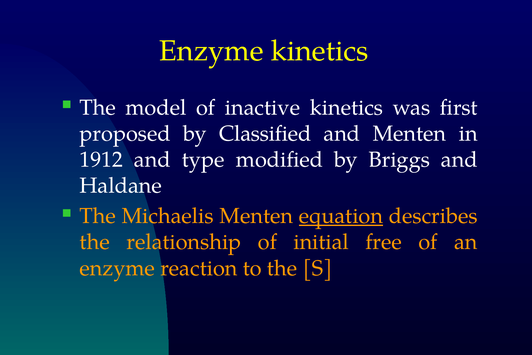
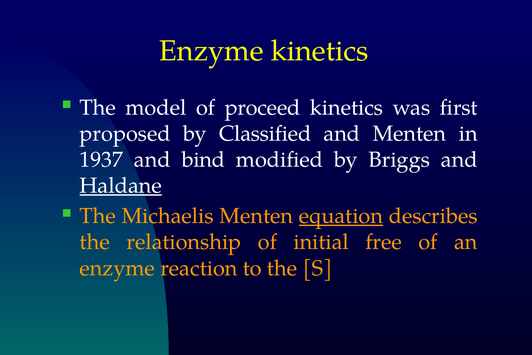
inactive: inactive -> proceed
1912: 1912 -> 1937
type: type -> bind
Haldane underline: none -> present
